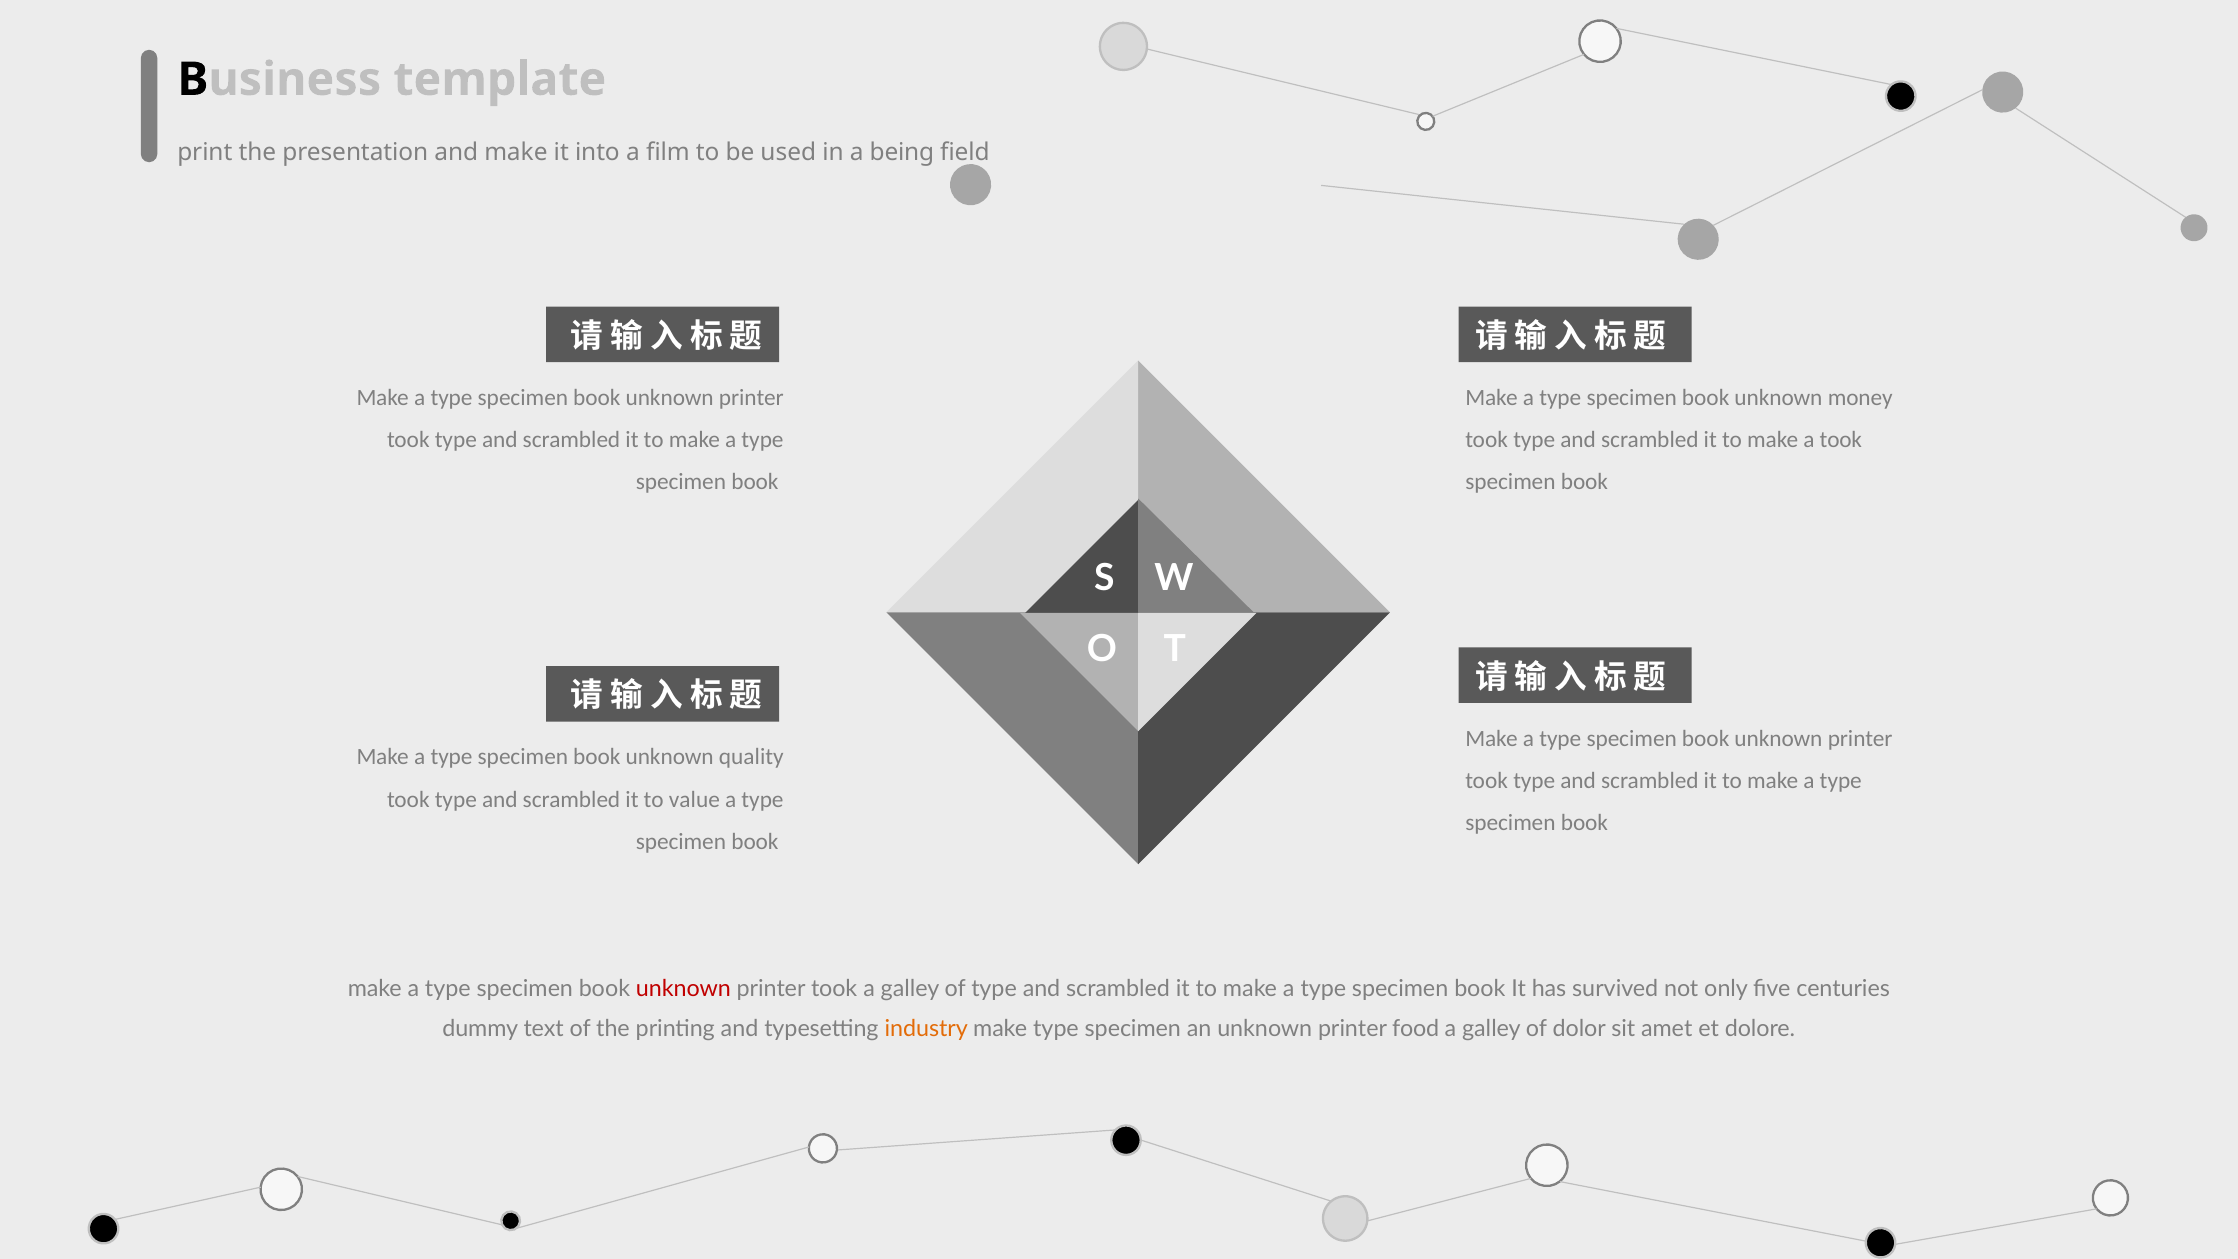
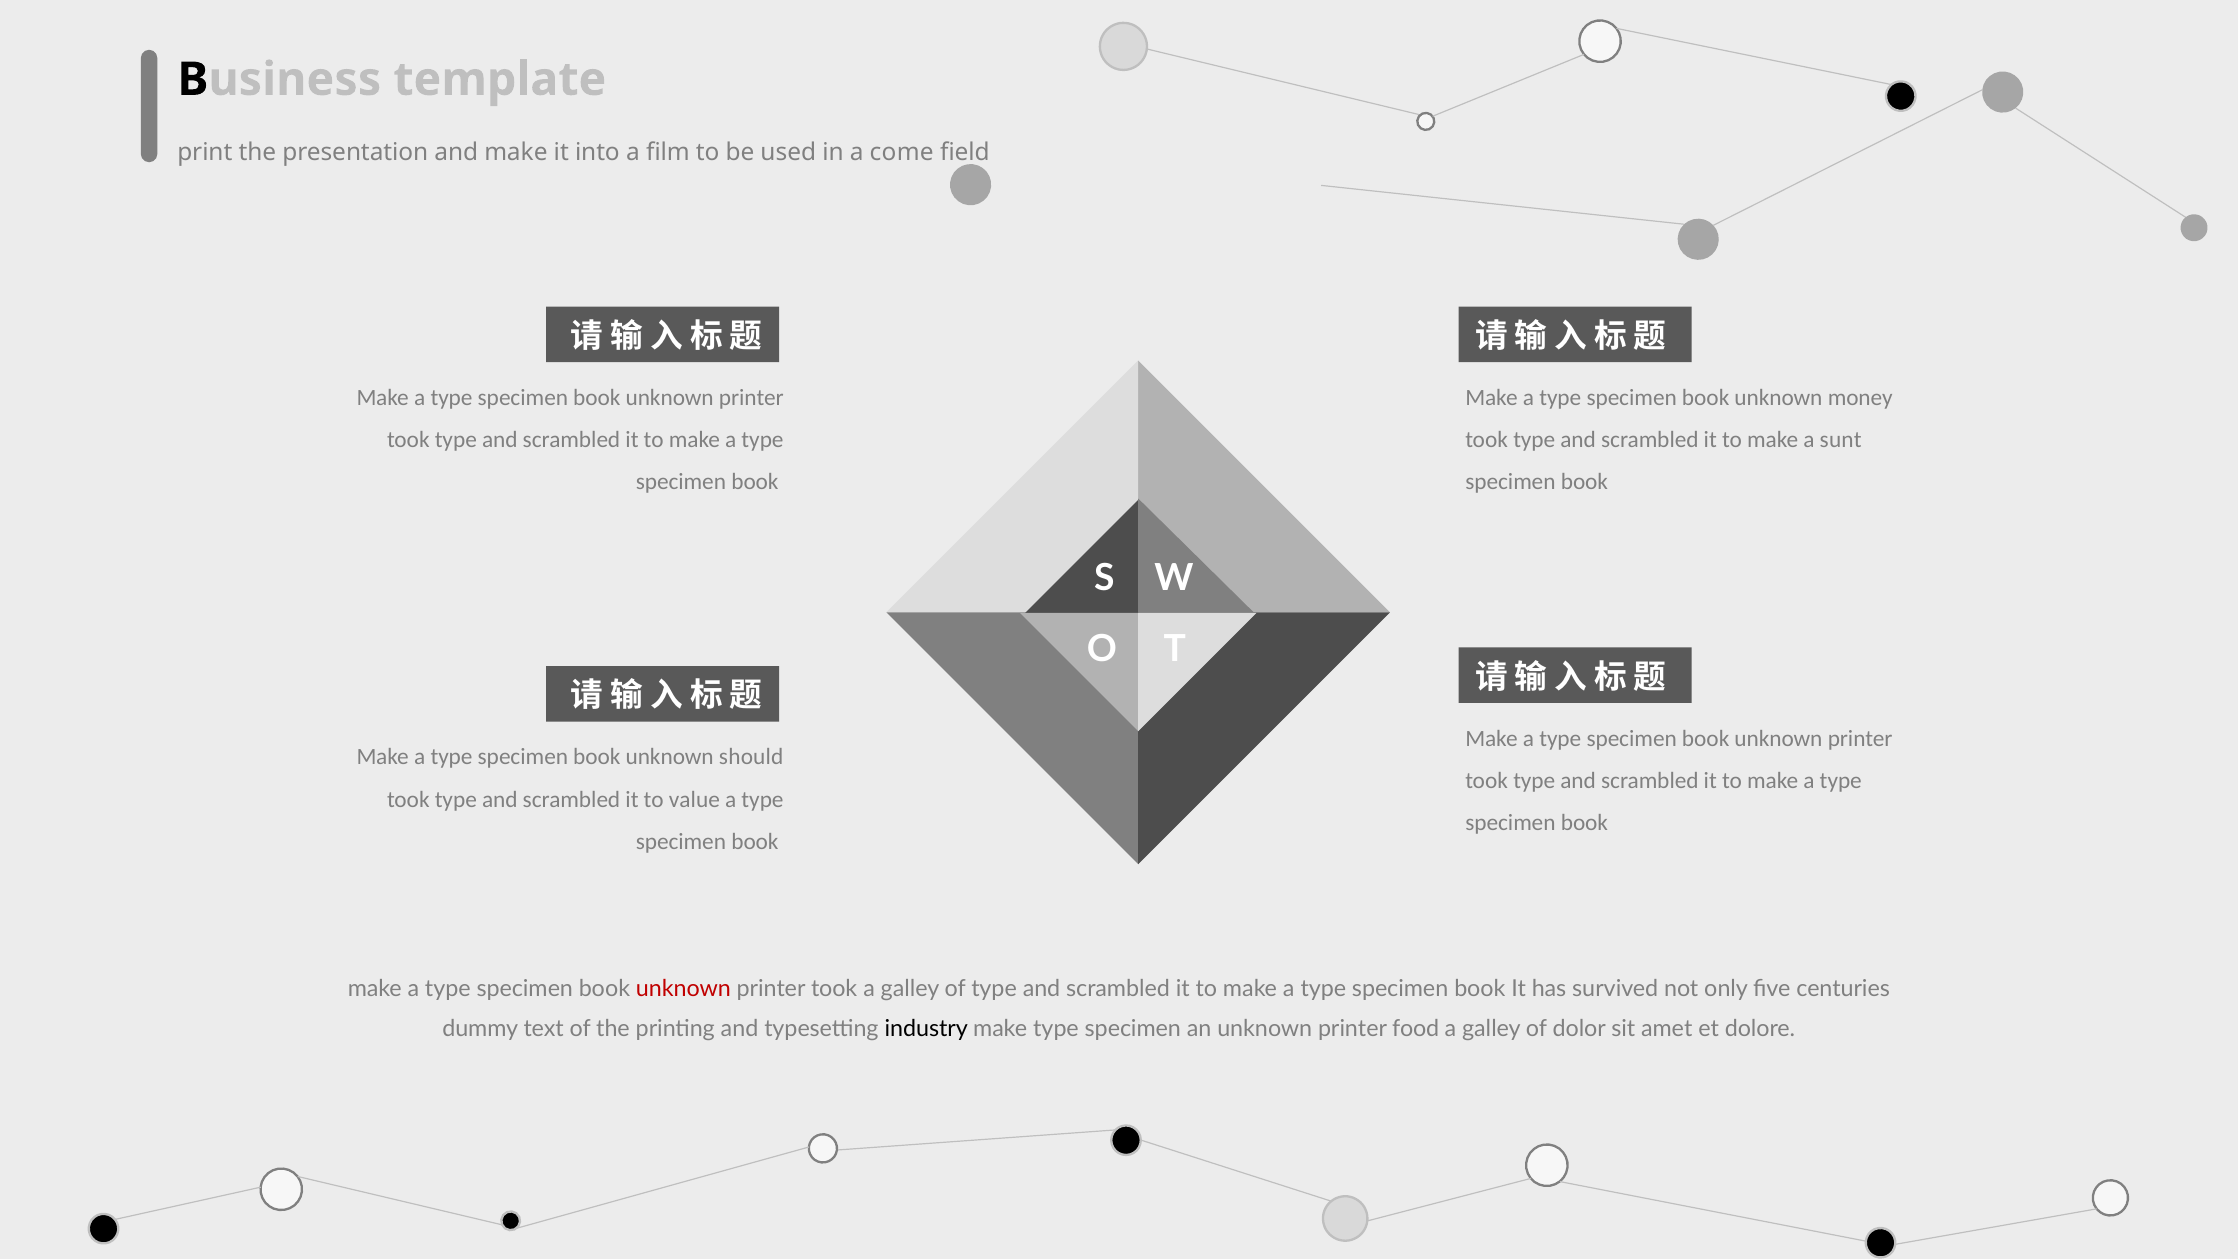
being: being -> come
a took: took -> sunt
quality: quality -> should
industry colour: orange -> black
